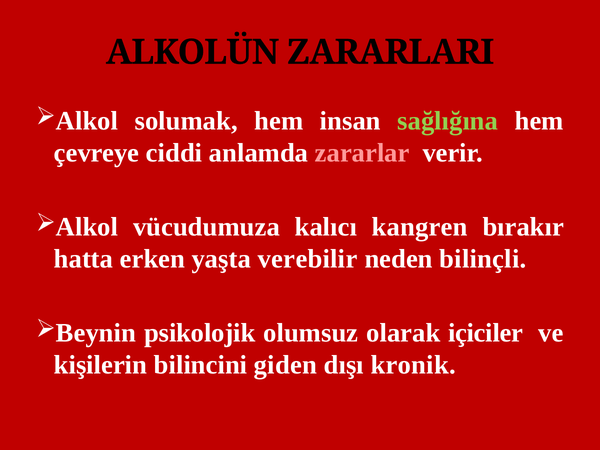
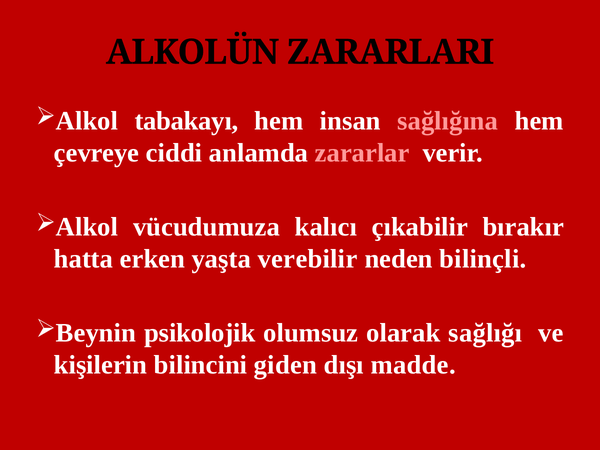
solumak: solumak -> tabakayı
sağlığına colour: light green -> pink
kangren: kangren -> çıkabilir
içiciler: içiciler -> sağlığı
kronik: kronik -> madde
